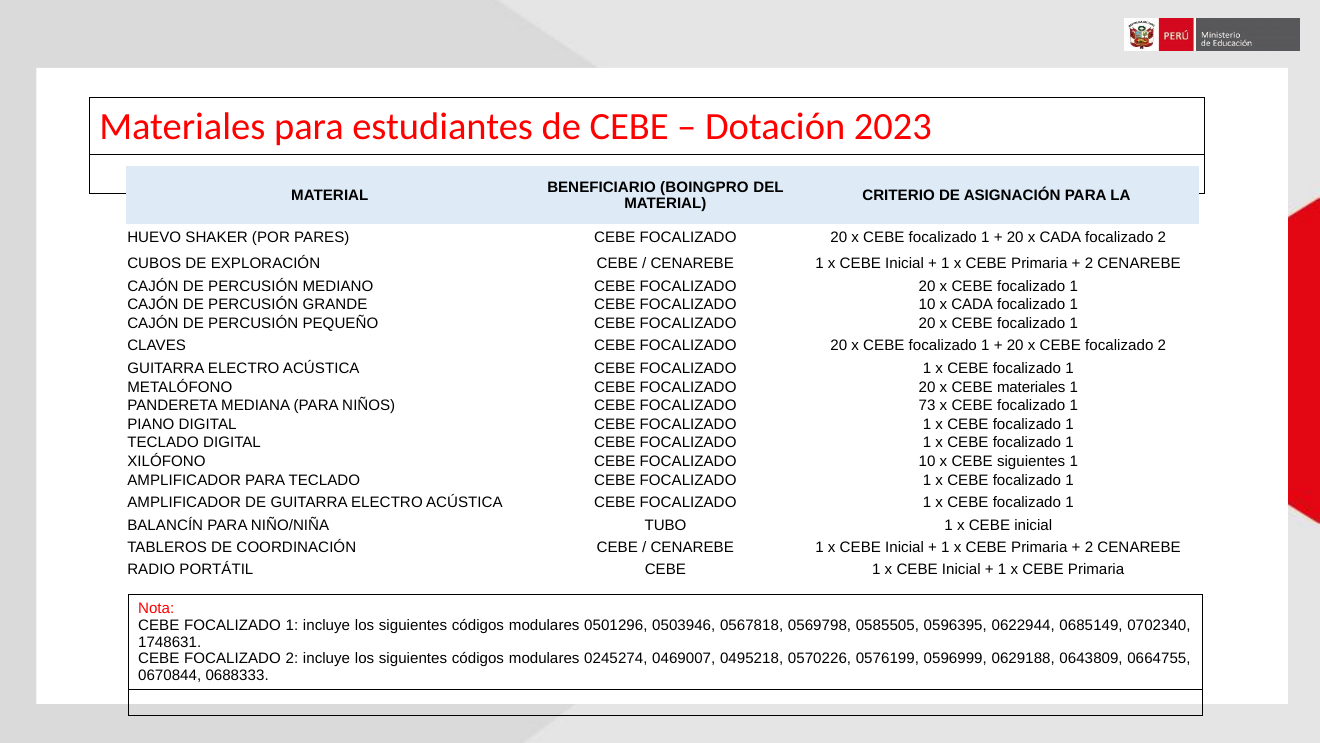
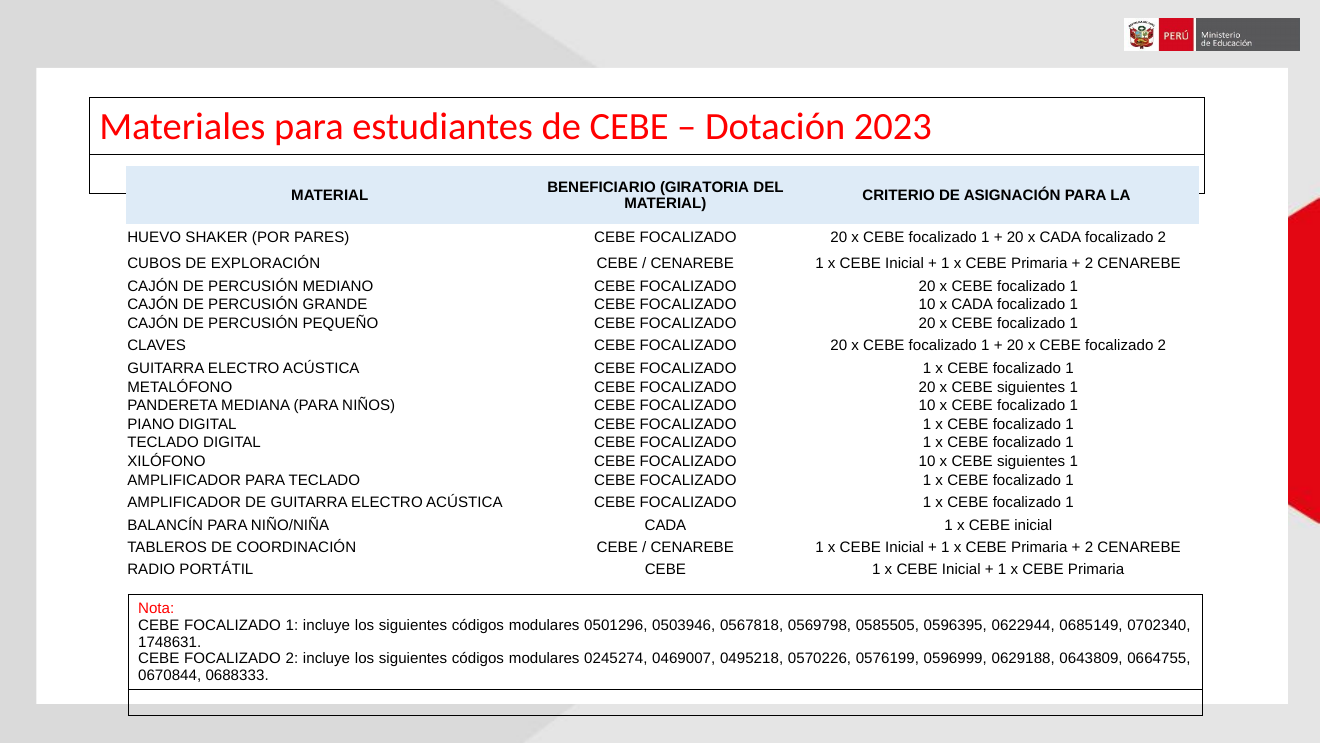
BOINGPRO: BOINGPRO -> GIRATORIA
20 x CEBE materiales: materiales -> siguientes
NIÑOS CEBE FOCALIZADO 73: 73 -> 10
NIÑO/NIÑA TUBO: TUBO -> CADA
